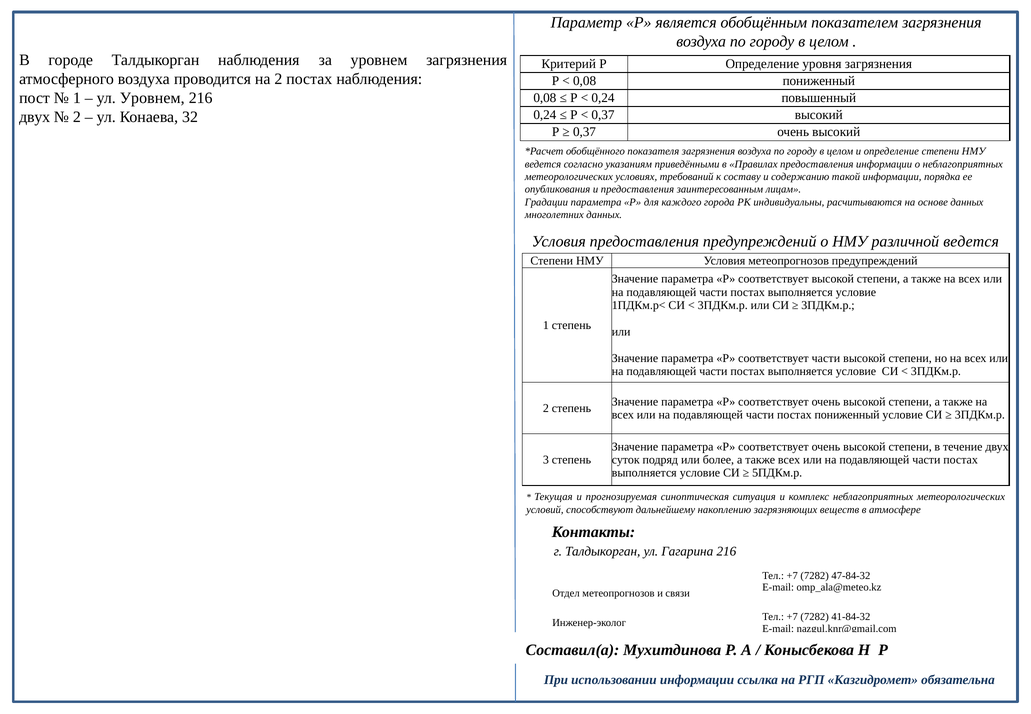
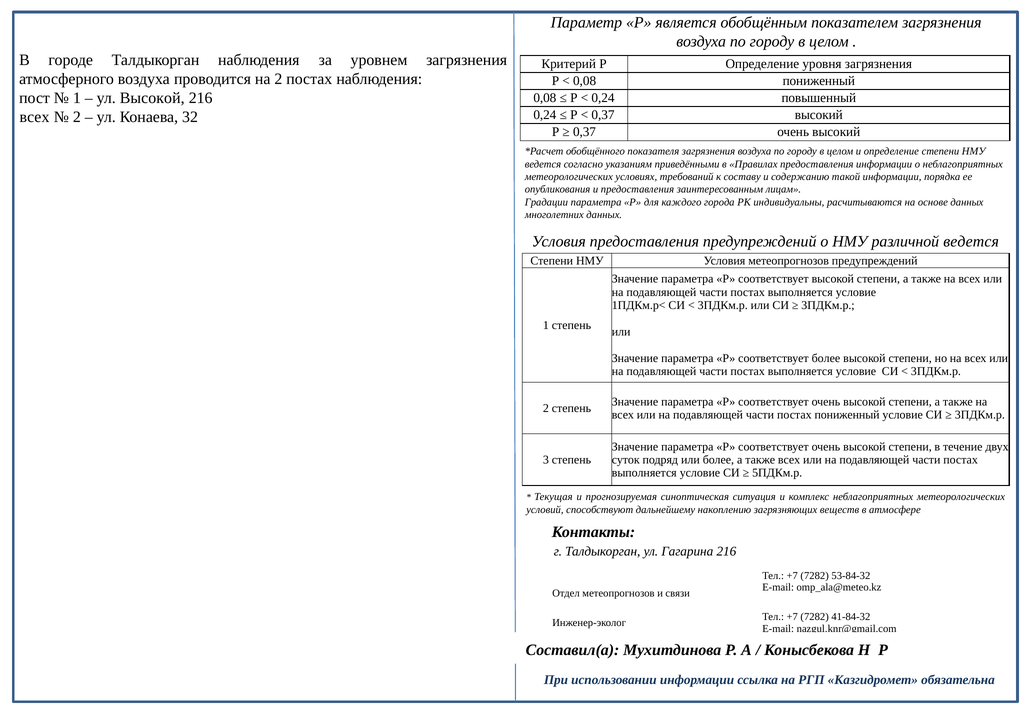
ул Уровнем: Уровнем -> Высокой
двух at (35, 117): двух -> всех
соответствует части: части -> более
47-84-32: 47-84-32 -> 53-84-32
